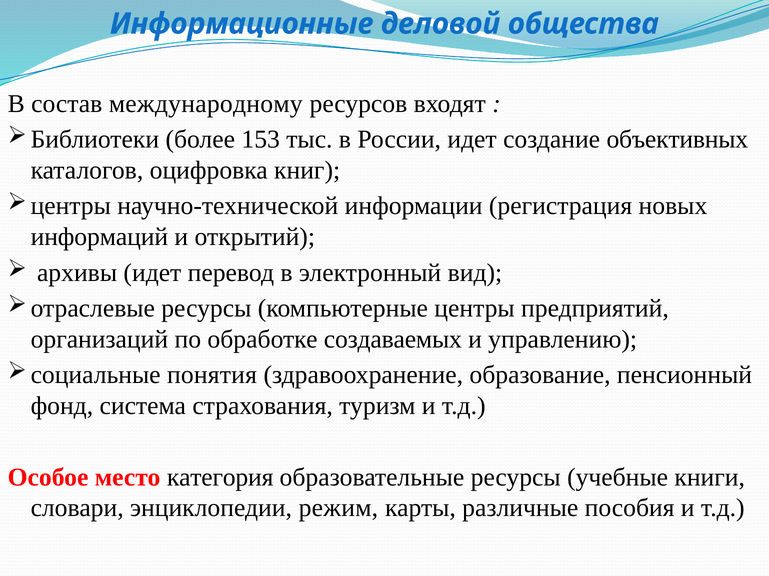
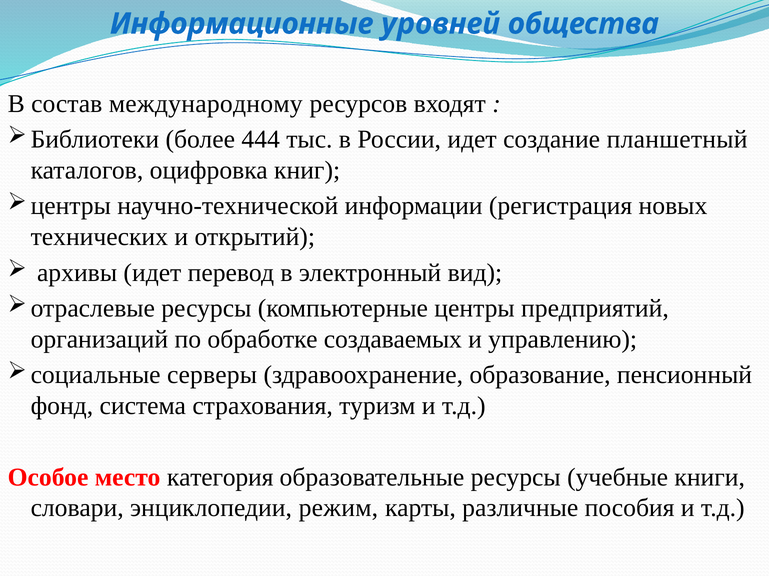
деловой: деловой -> уровней
153: 153 -> 444
объективных: объективных -> планшетный
информаций: информаций -> технических
понятия: понятия -> серверы
